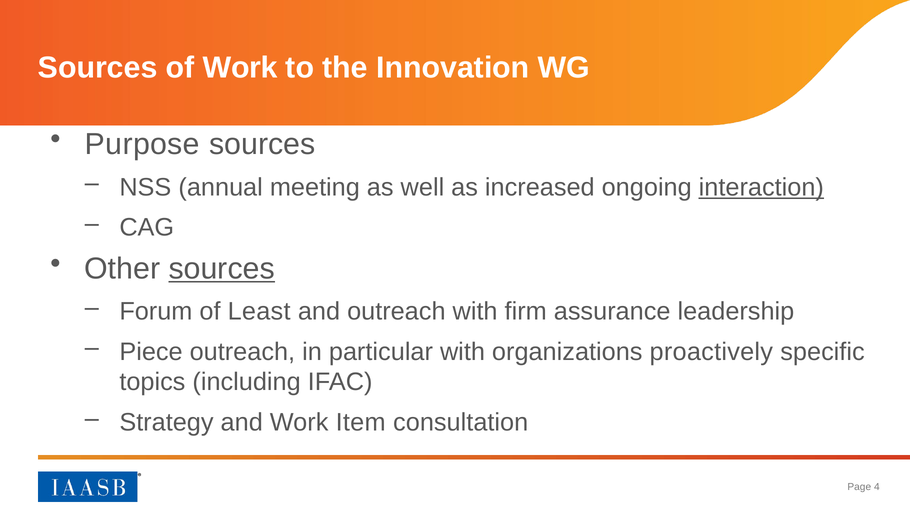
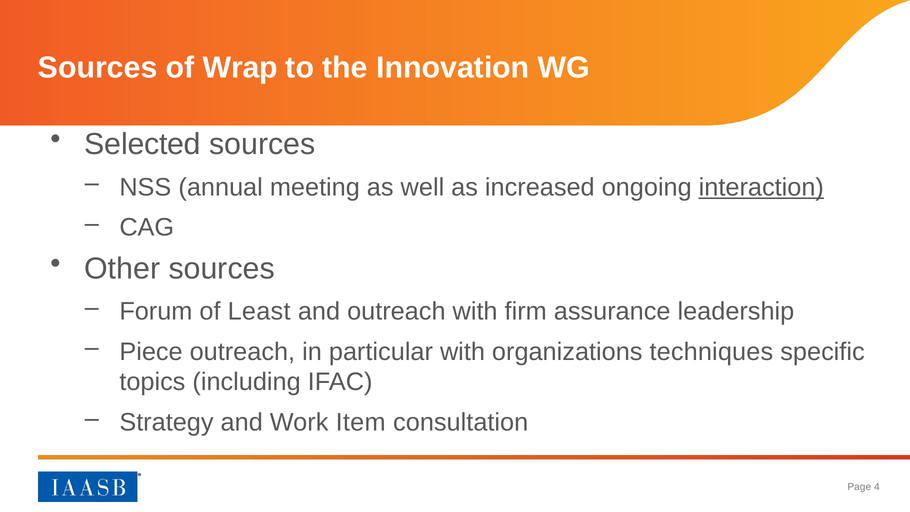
of Work: Work -> Wrap
Purpose: Purpose -> Selected
sources at (222, 269) underline: present -> none
proactively: proactively -> techniques
